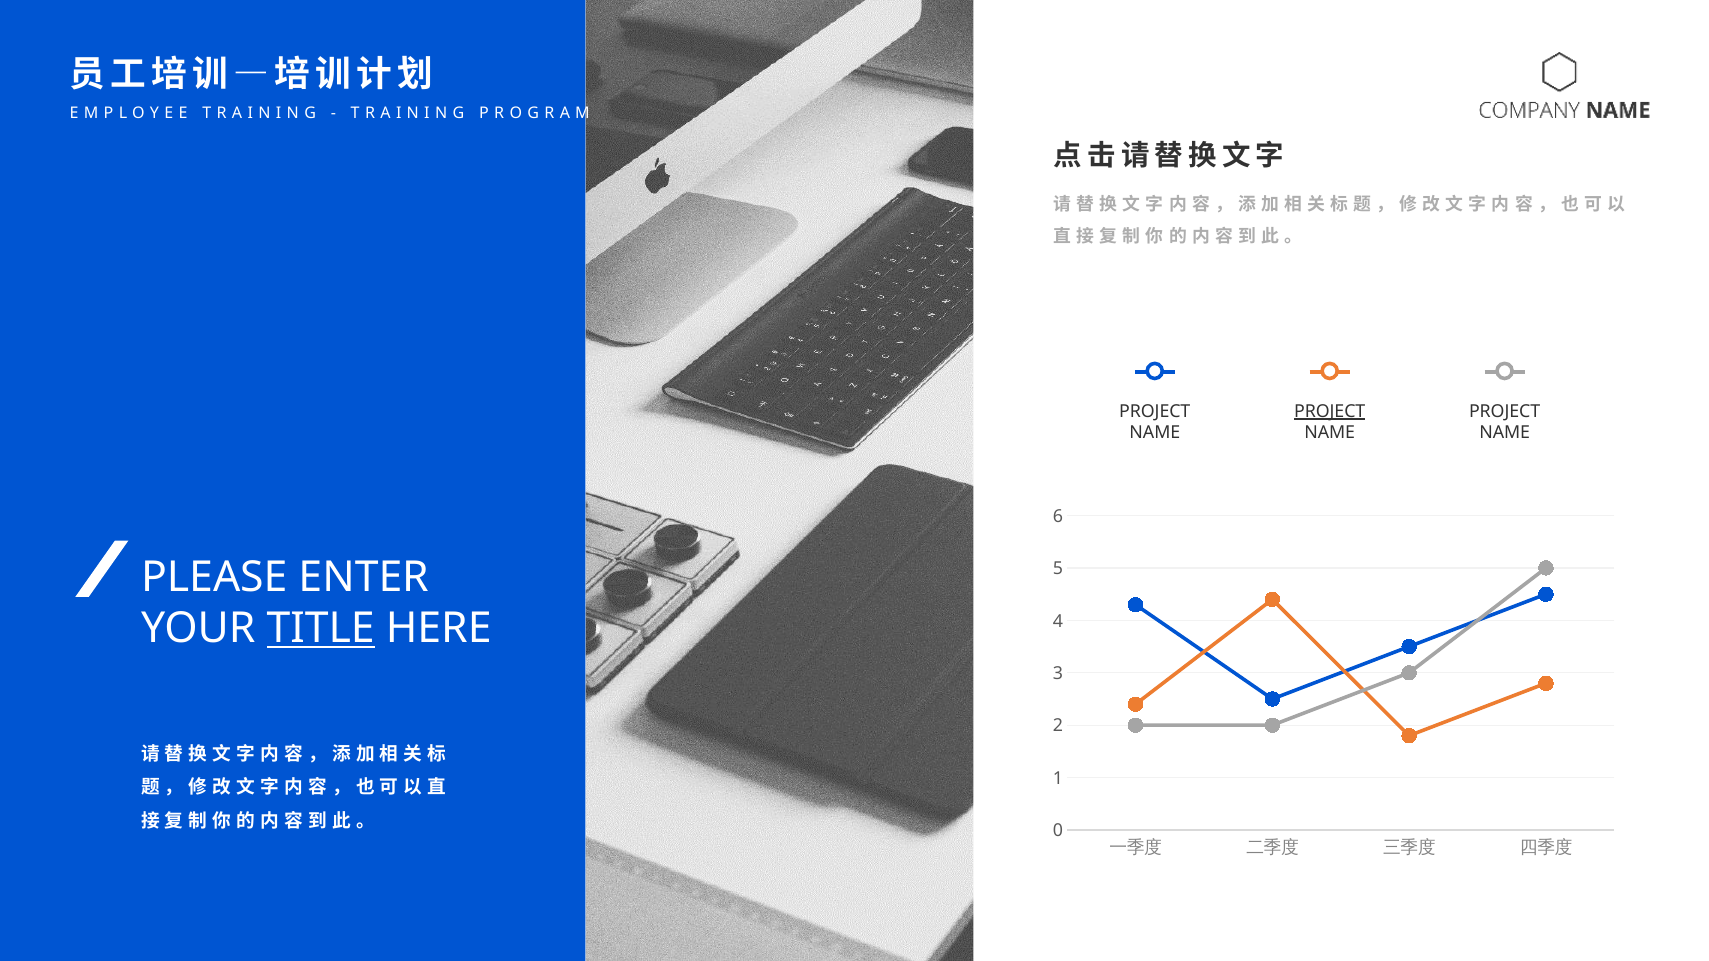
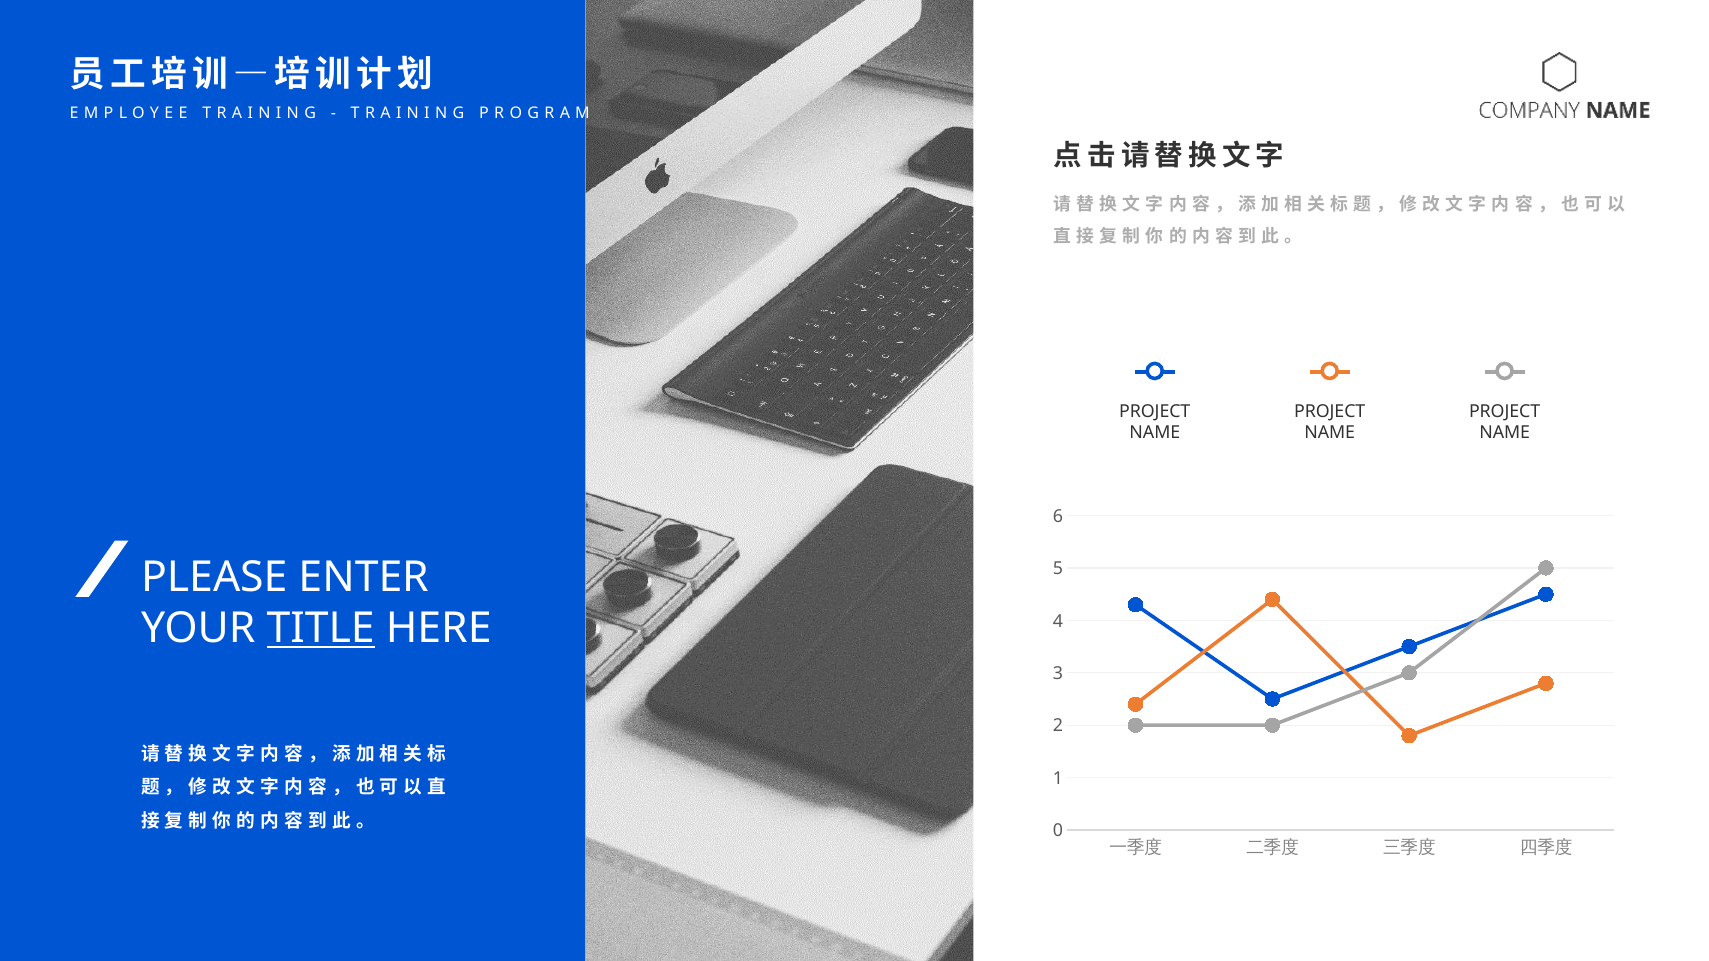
PROJECT at (1330, 411) underline: present -> none
